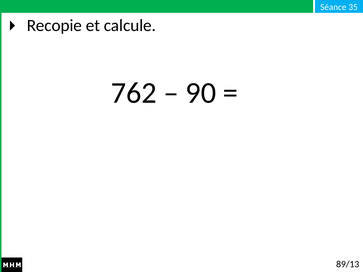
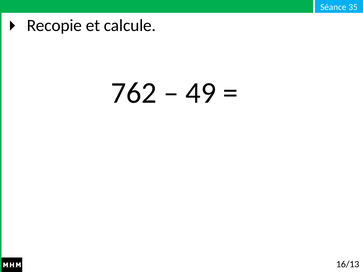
90: 90 -> 49
89/13: 89/13 -> 16/13
